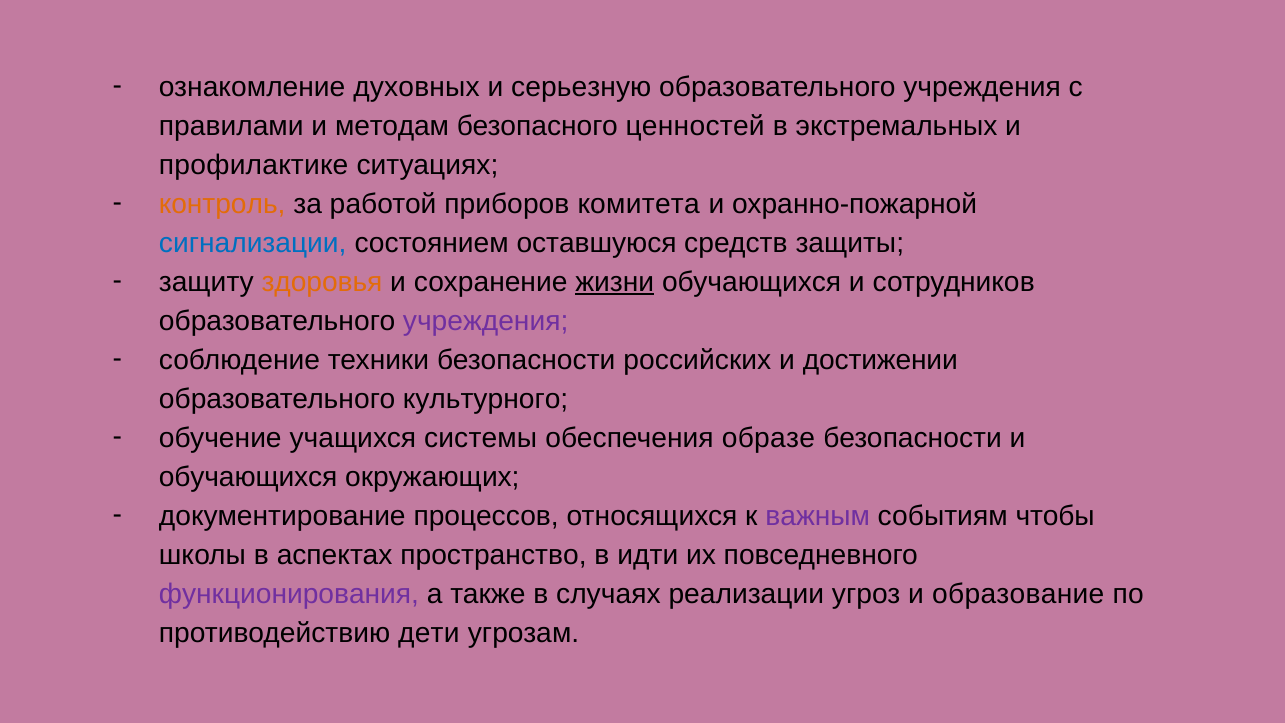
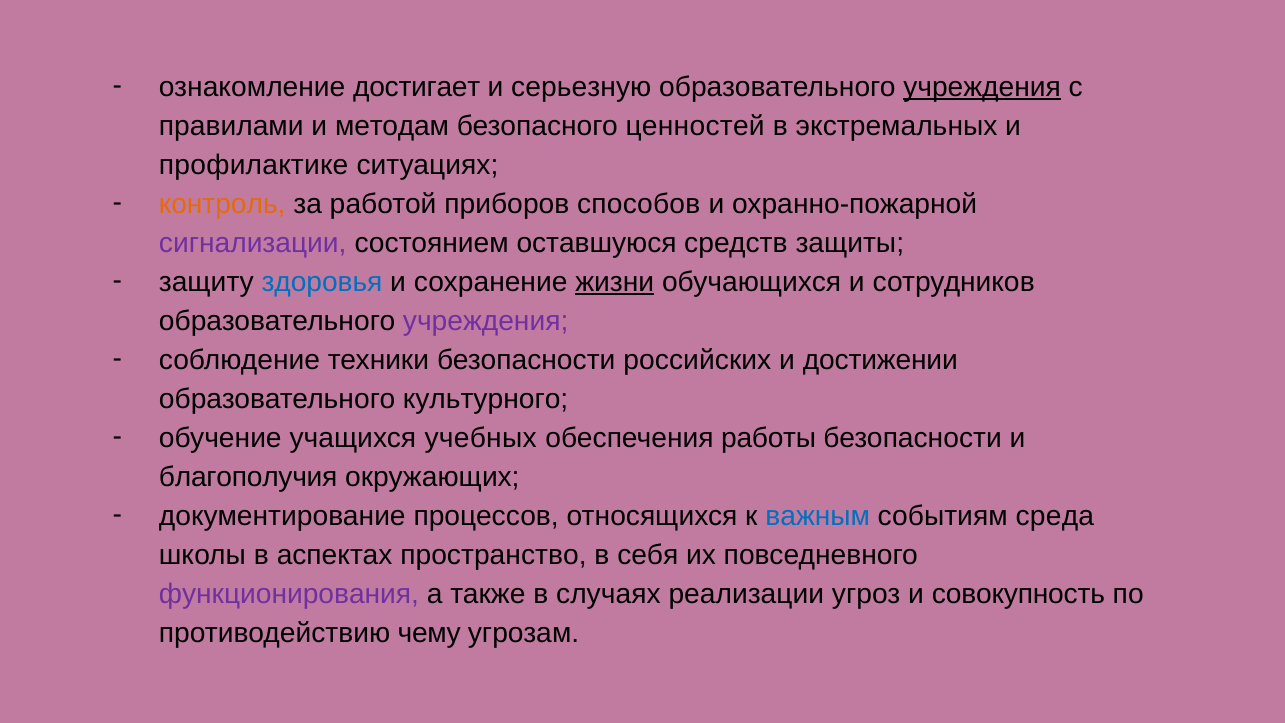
духовных: духовных -> достигает
учреждения at (982, 87) underline: none -> present
комитета: комитета -> способов
сигнализации colour: blue -> purple
здоровья colour: orange -> blue
системы: системы -> учебных
образе: образе -> работы
обучающихся at (248, 477): обучающихся -> благополучия
важным colour: purple -> blue
чтобы: чтобы -> среда
идти: идти -> себя
образование: образование -> совокупность
дети: дети -> чему
